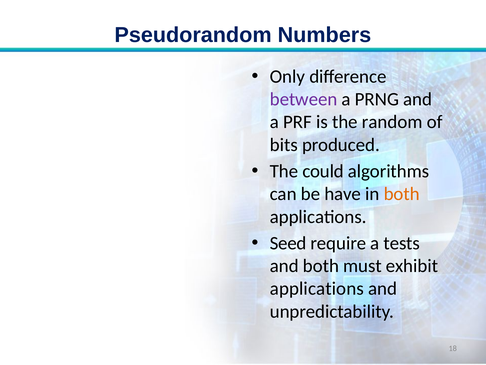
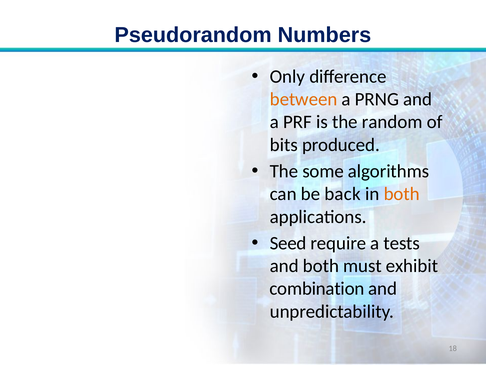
between colour: purple -> orange
could: could -> some
have: have -> back
applications at (317, 288): applications -> combination
